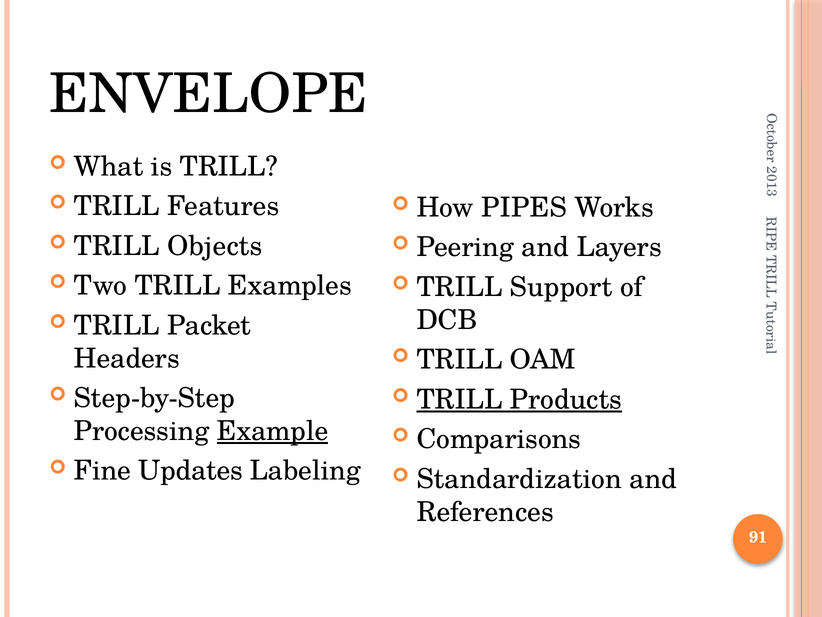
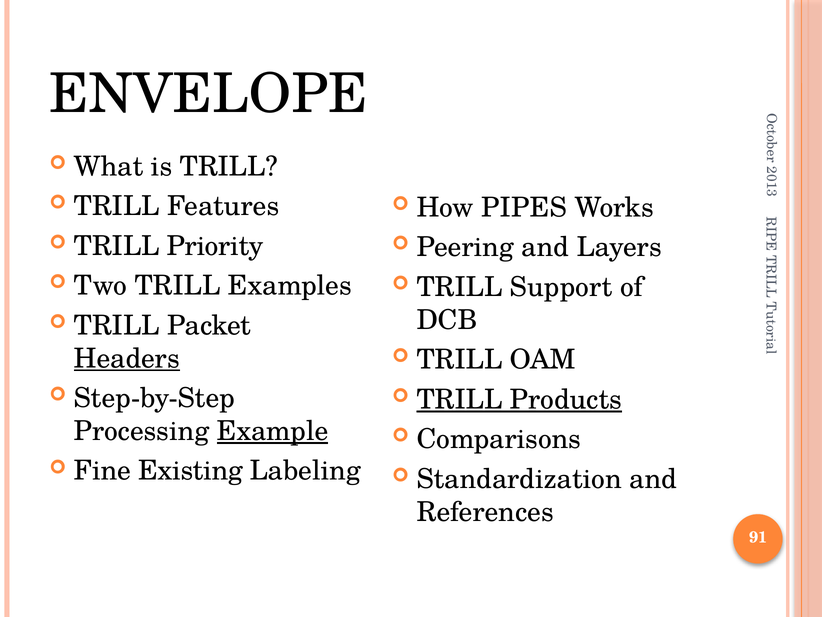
Objects: Objects -> Priority
Headers underline: none -> present
Updates: Updates -> Existing
